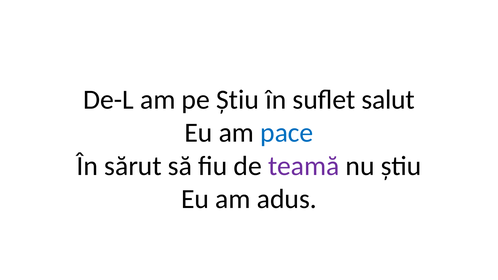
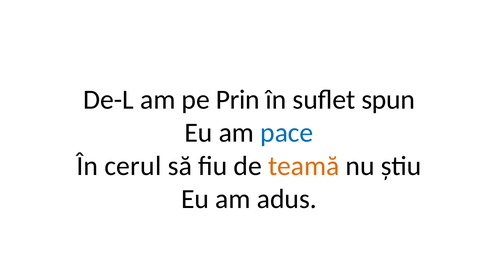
pe Știu: Știu -> Prin
salut: salut -> spun
sărut: sărut -> cerul
teamă colour: purple -> orange
